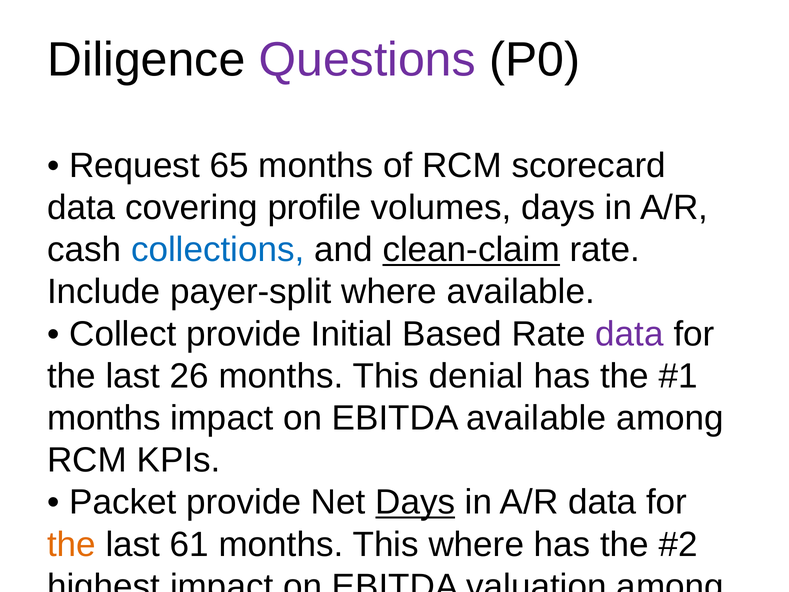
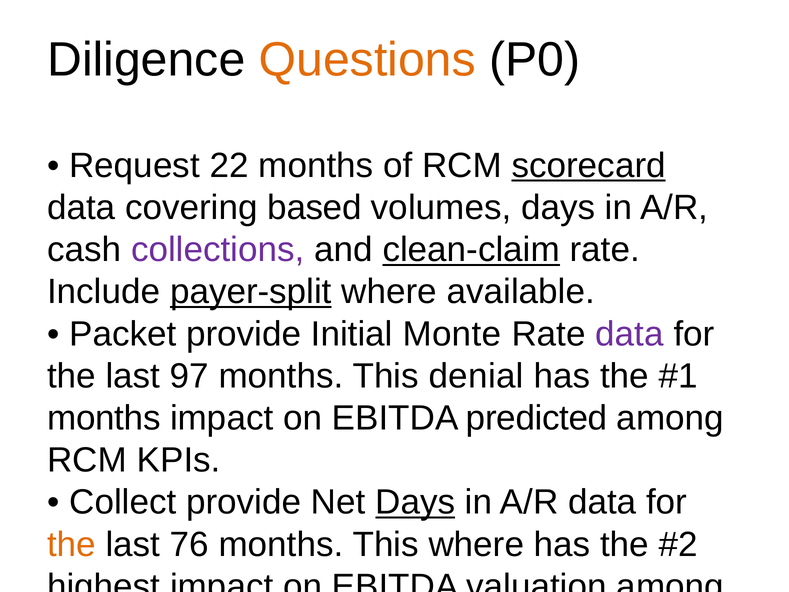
Questions colour: purple -> orange
65: 65 -> 22
scorecard underline: none -> present
profile: profile -> based
collections colour: blue -> purple
payer-split underline: none -> present
Collect at (123, 334): Collect -> Packet
Based: Based -> Monte
26: 26 -> 97
EBITDA available: available -> predicted
Packet at (123, 502): Packet -> Collect
61: 61 -> 76
